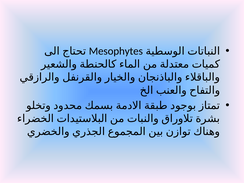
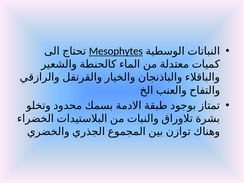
Mesophytes underline: none -> present
